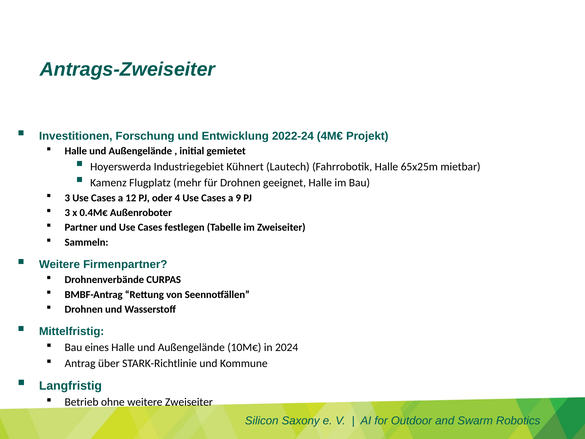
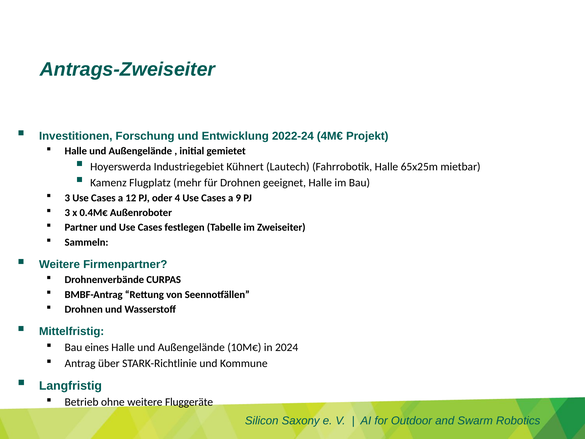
weitere Zweiseiter: Zweiseiter -> Fluggeräte
